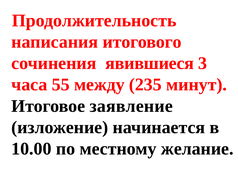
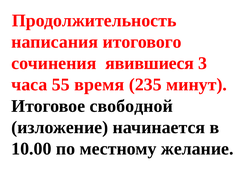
между: между -> время
заявление: заявление -> свободной
